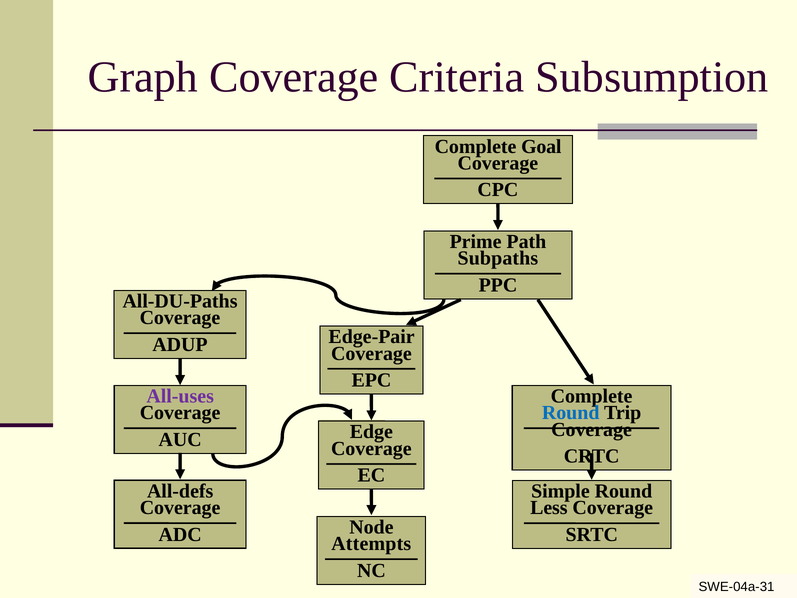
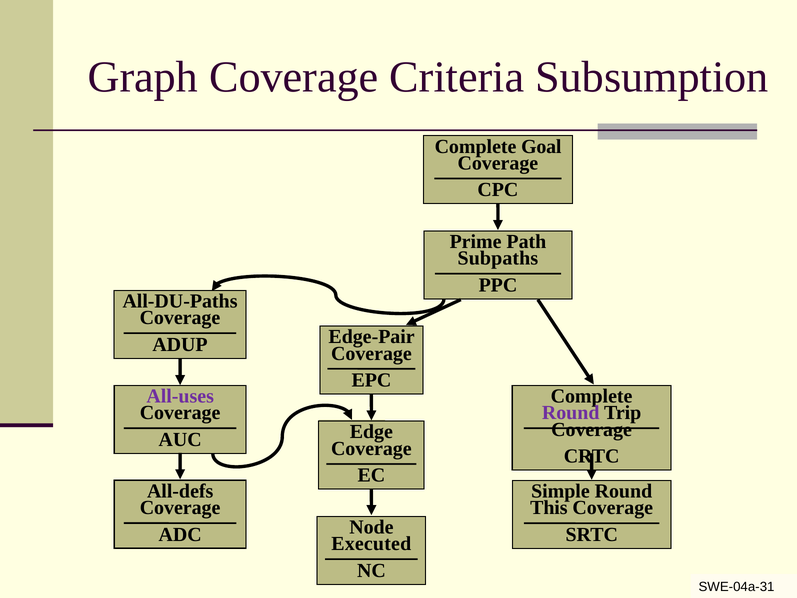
Round at (571, 413) colour: blue -> purple
Less: Less -> This
Attempts: Attempts -> Executed
